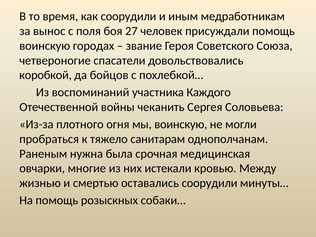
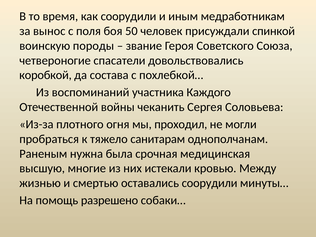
27: 27 -> 50
присуждали помощь: помощь -> спинкой
городах: городах -> породы
бойцов: бойцов -> состава
мы воинскую: воинскую -> проходил
овчарки: овчарки -> высшую
розыскных: розыскных -> разрешено
